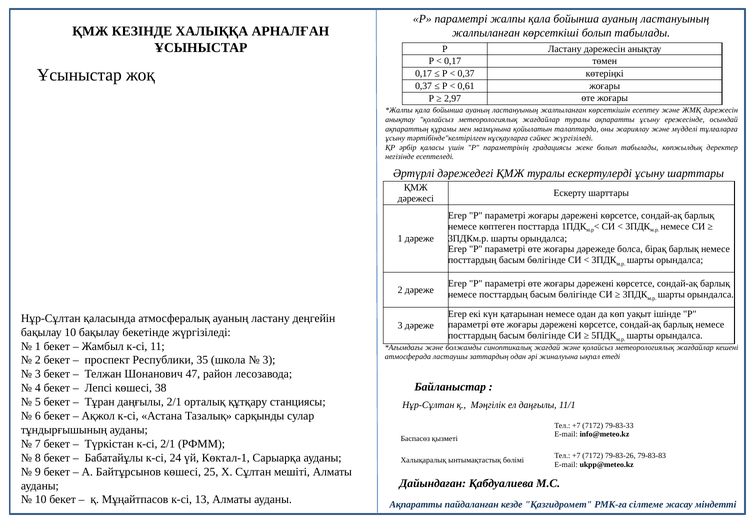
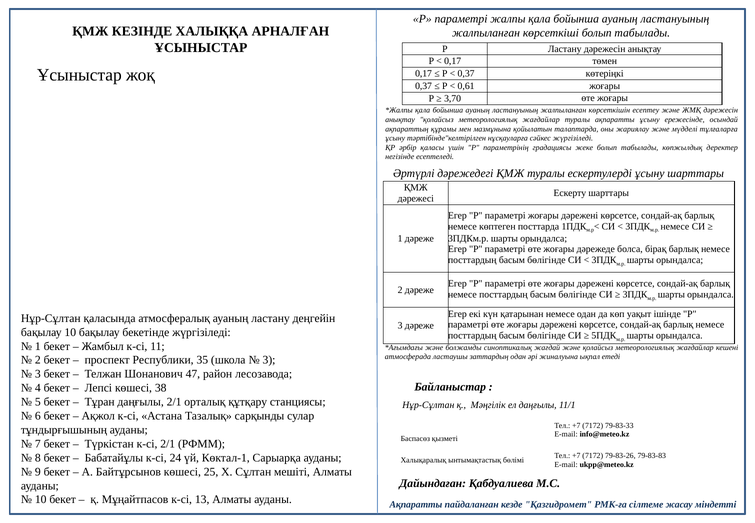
2,97: 2,97 -> 3,70
